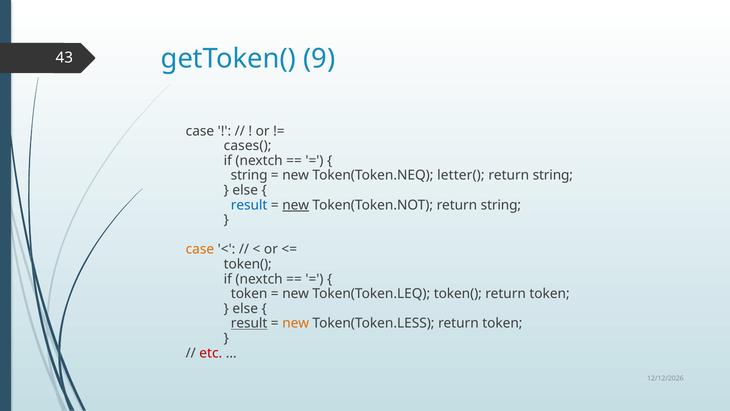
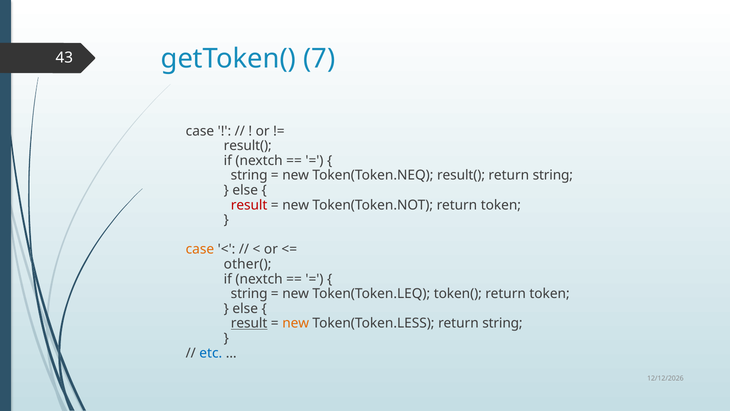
9: 9 -> 7
cases( at (248, 146): cases( -> result(
Token(Token.NEQ letter(: letter( -> result(
result at (249, 205) colour: blue -> red
new at (296, 205) underline: present -> none
Token(Token.NOT return string: string -> token
token( at (248, 264): token( -> other(
token at (249, 294): token -> string
Token(Token.LESS return token: token -> string
etc colour: red -> blue
